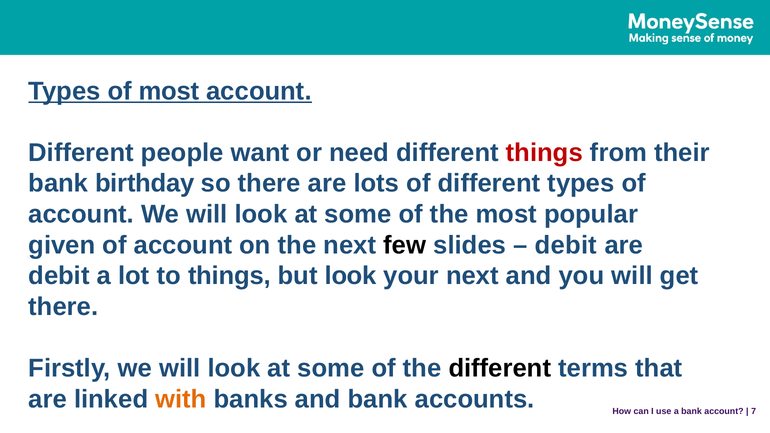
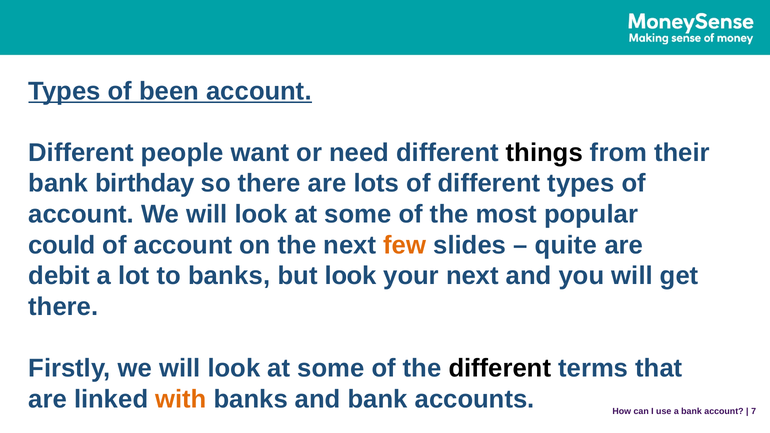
of most: most -> been
things at (544, 153) colour: red -> black
given: given -> could
few colour: black -> orange
debit at (566, 245): debit -> quite
to things: things -> banks
